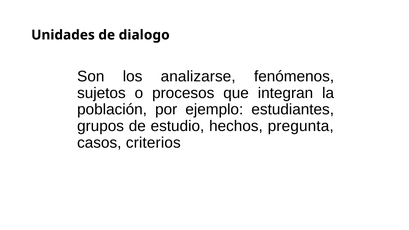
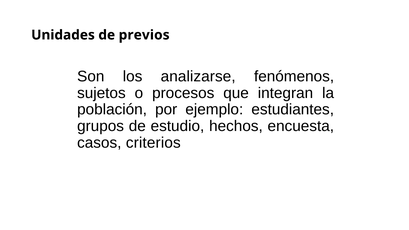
dialogo: dialogo -> previos
pregunta: pregunta -> encuesta
